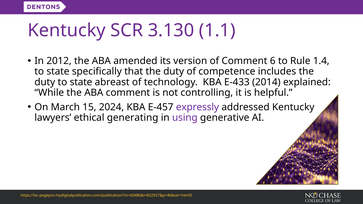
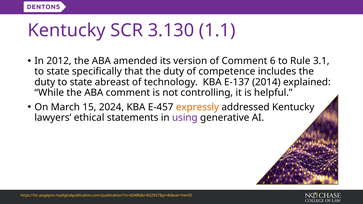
1.4: 1.4 -> 3.1
E-433: E-433 -> E-137
expressly colour: purple -> orange
generating: generating -> statements
